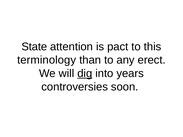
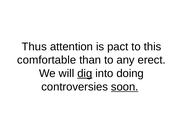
State: State -> Thus
terminology: terminology -> comfortable
years: years -> doing
soon underline: none -> present
